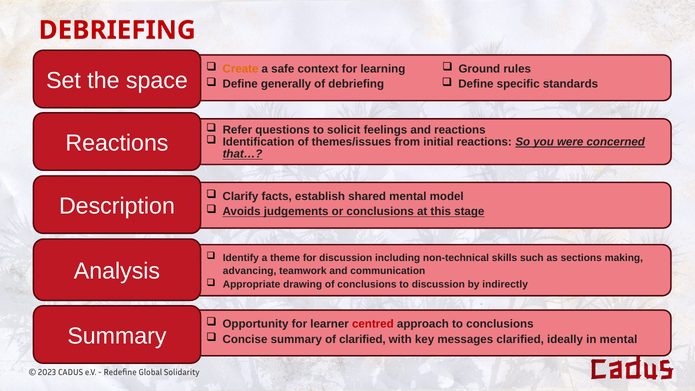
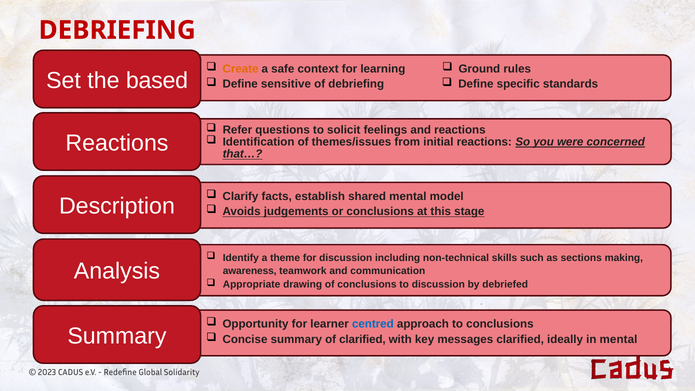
space: space -> based
generally: generally -> sensitive
advancing: advancing -> awareness
indirectly: indirectly -> debriefed
centred colour: red -> blue
